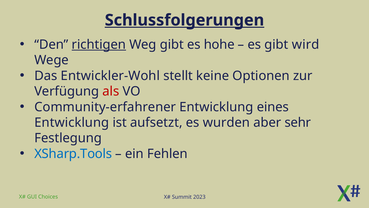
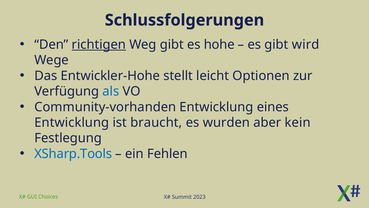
Schlussfolgerungen underline: present -> none
Entwickler-Wohl: Entwickler-Wohl -> Entwickler-Hohe
keine: keine -> leicht
als colour: red -> blue
Community-erfahrener: Community-erfahrener -> Community-vorhanden
aufsetzt: aufsetzt -> braucht
sehr: sehr -> kein
